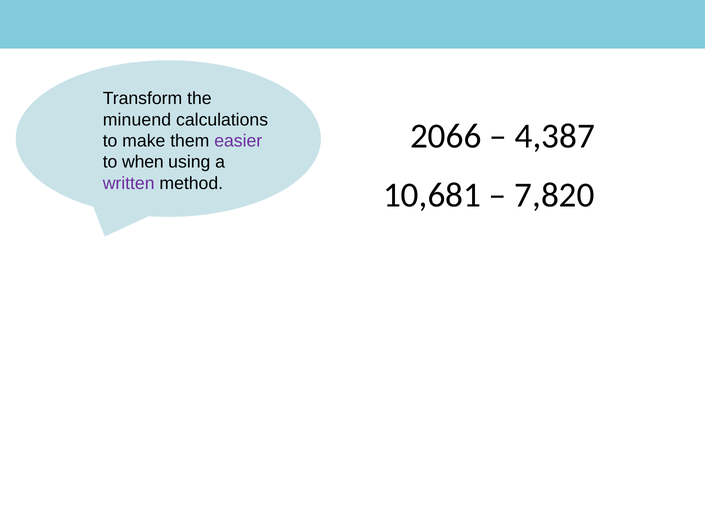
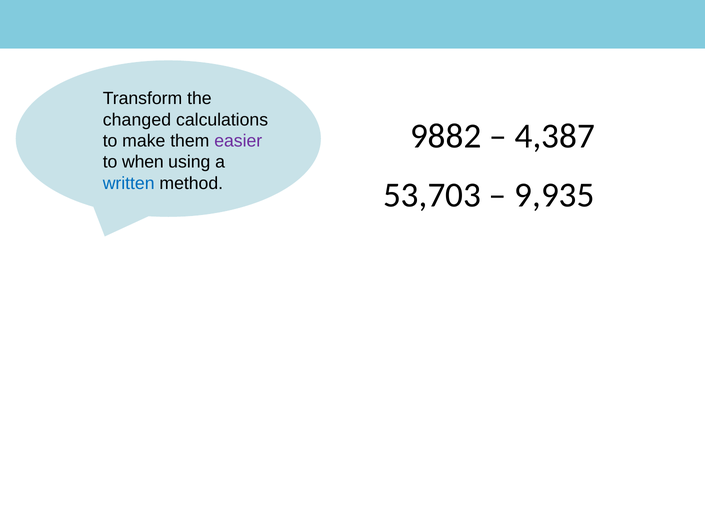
minuend: minuend -> changed
2066: 2066 -> 9882
written colour: purple -> blue
10,681: 10,681 -> 53,703
7,820: 7,820 -> 9,935
